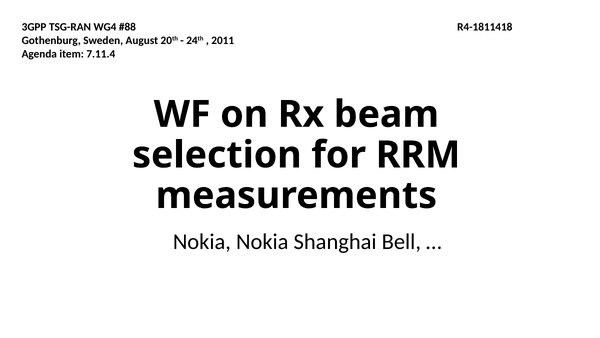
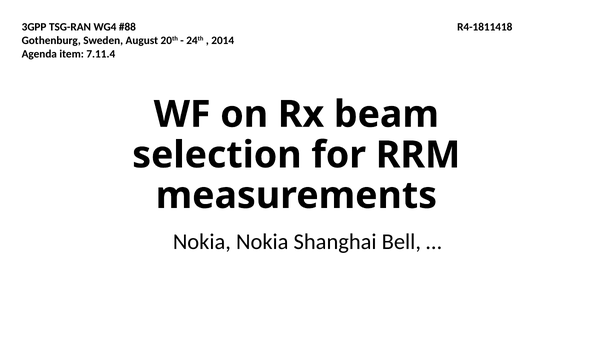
2011: 2011 -> 2014
